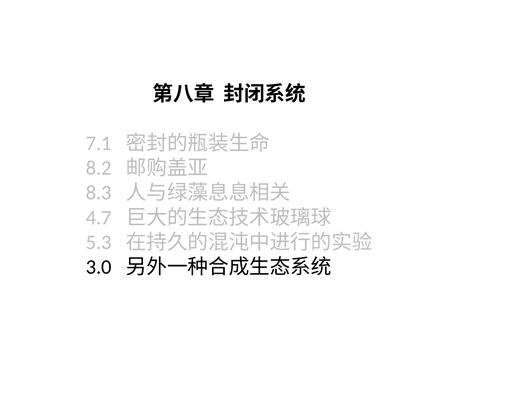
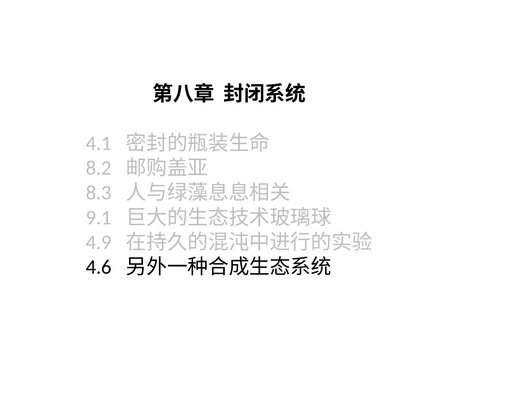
7.1: 7.1 -> 4.1
4.7: 4.7 -> 9.1
5.3: 5.3 -> 4.9
3.0: 3.0 -> 4.6
